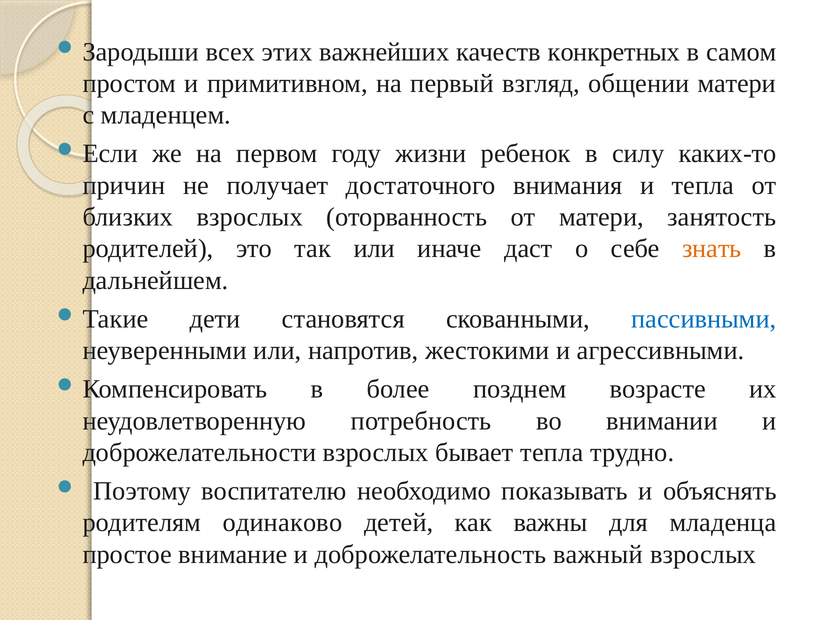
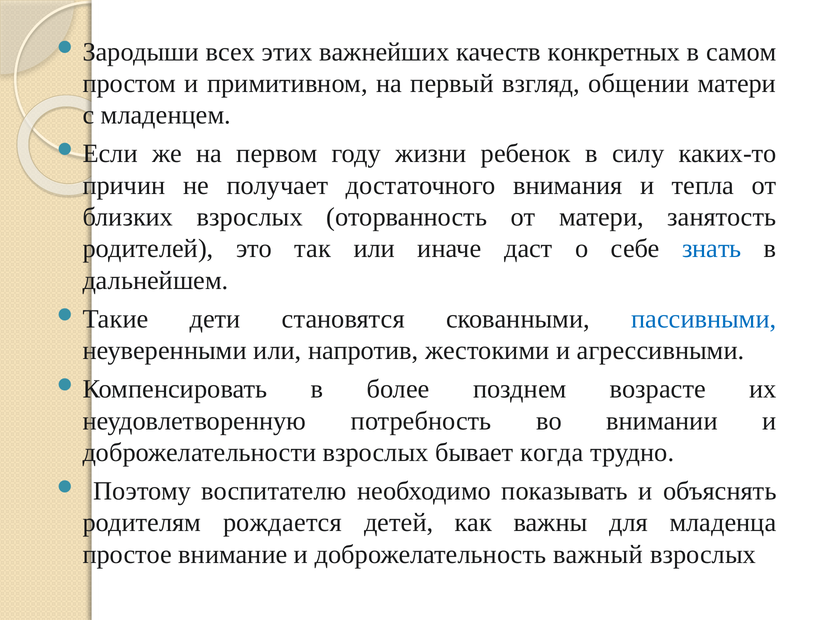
знать colour: orange -> blue
бывает тепла: тепла -> когда
одинаково: одинаково -> рождается
